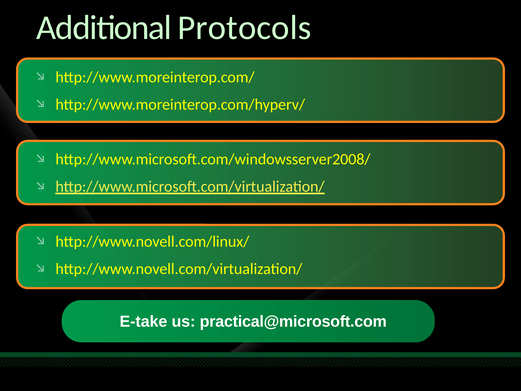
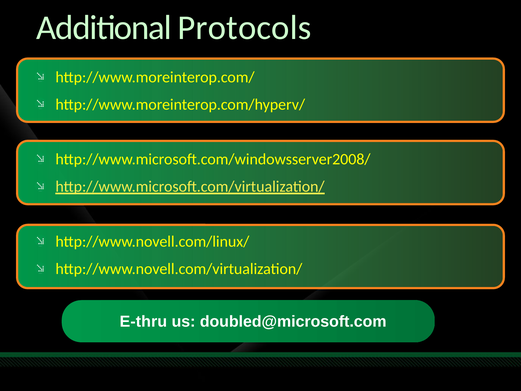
E-take: E-take -> E-thru
practical@microsoft.com: practical@microsoft.com -> doubled@microsoft.com
